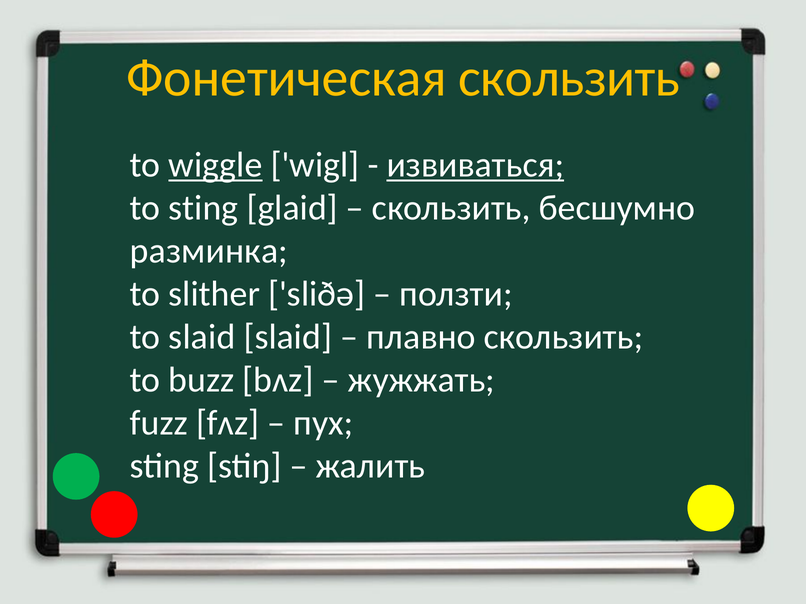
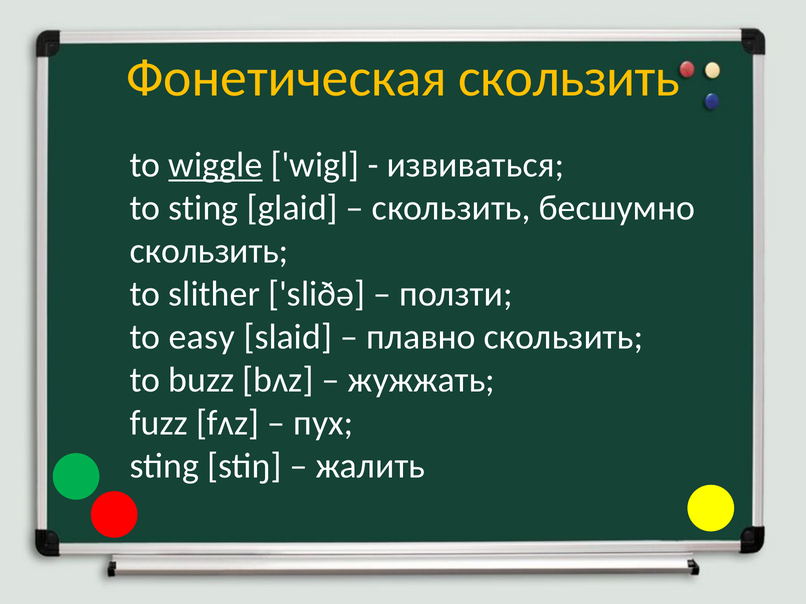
извиваться underline: present -> none
разминка at (209, 251): разминка -> скользить
to slaid: slaid -> easy
